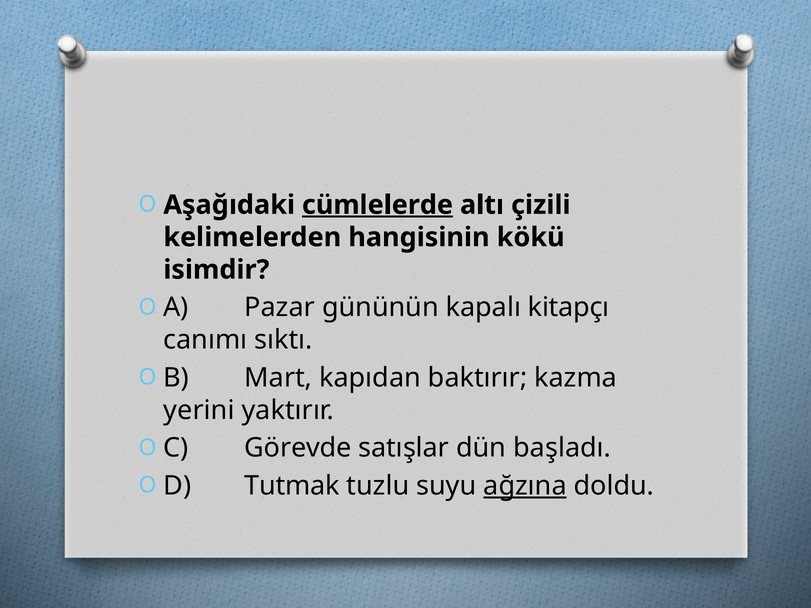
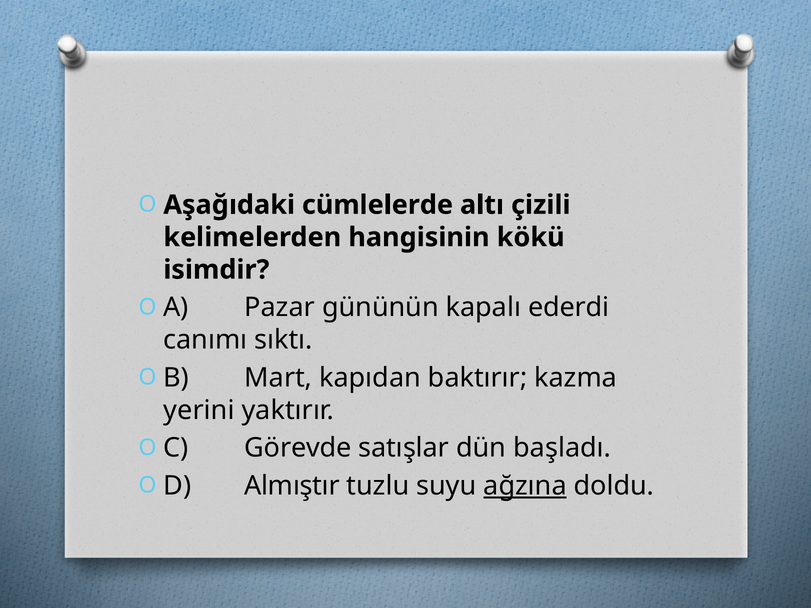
cümlelerde underline: present -> none
kitapçı: kitapçı -> ederdi
Tutmak: Tutmak -> Almıştır
